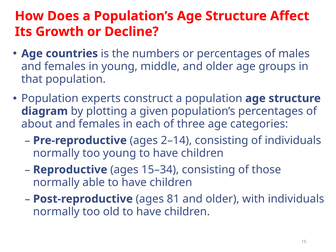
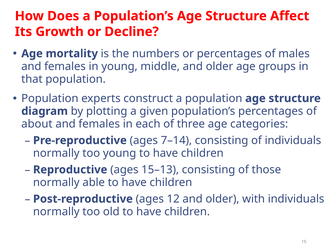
countries: countries -> mortality
2–14: 2–14 -> 7–14
15–34: 15–34 -> 15–13
81: 81 -> 12
